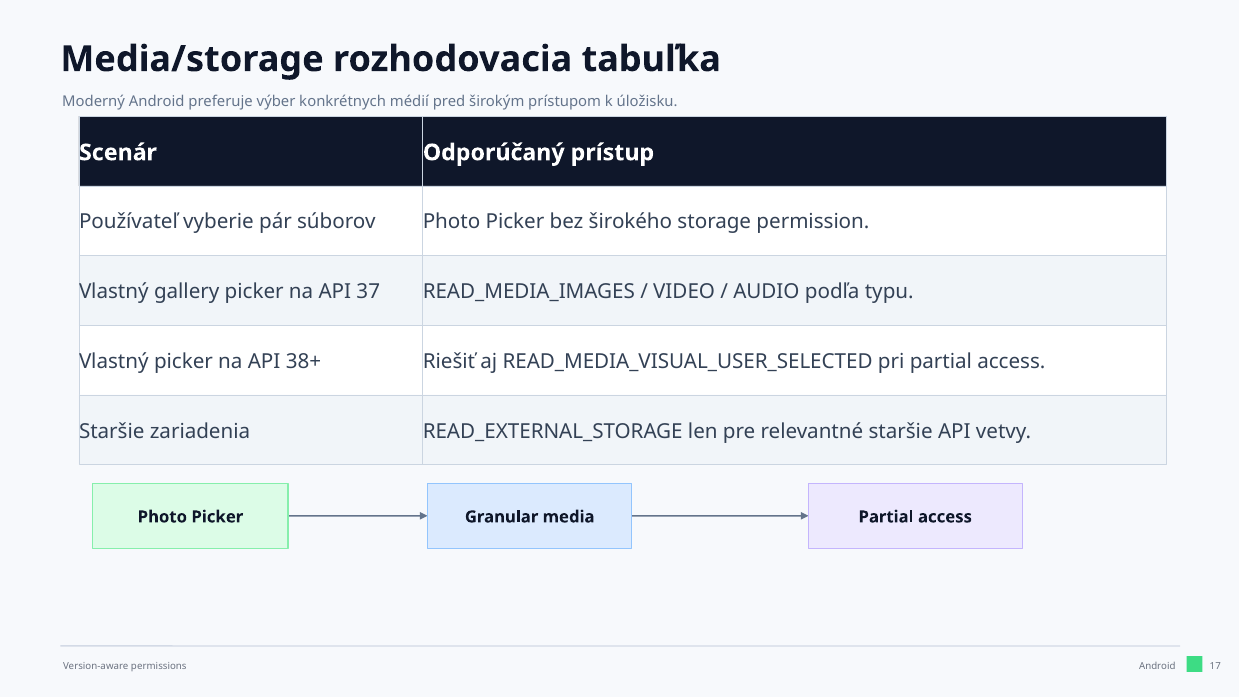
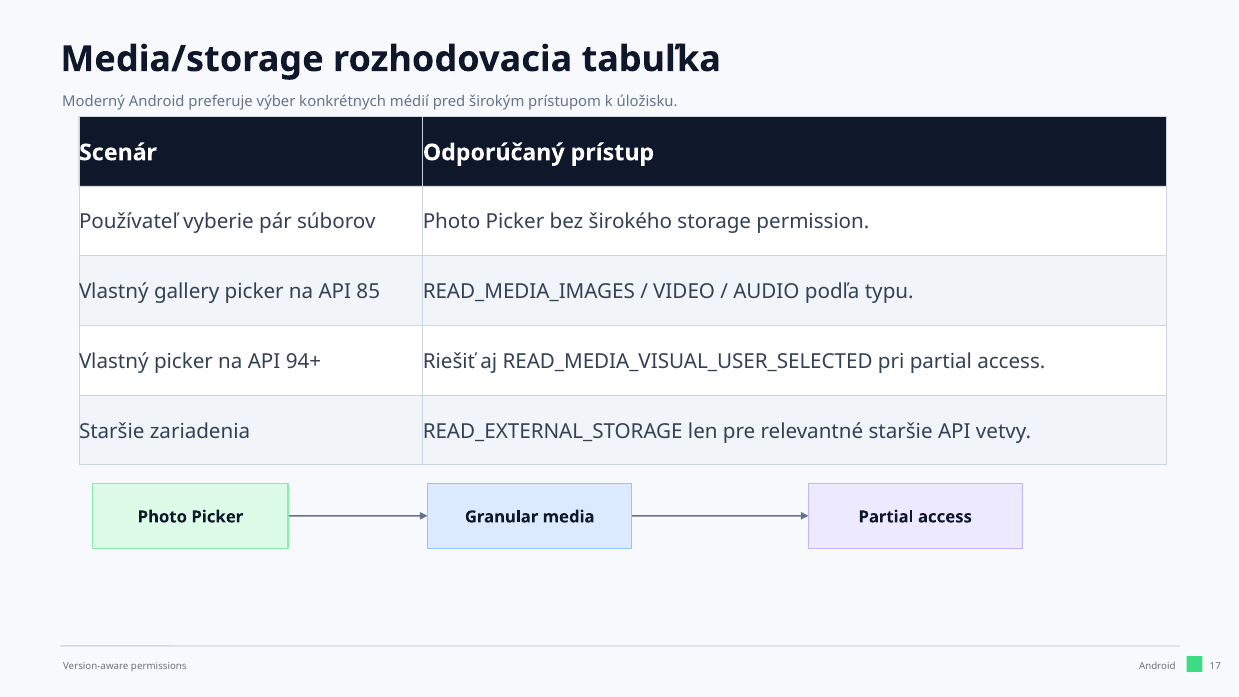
37: 37 -> 85
38+: 38+ -> 94+
